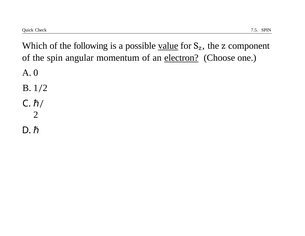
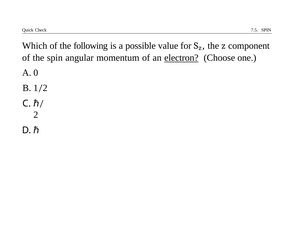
value underline: present -> none
